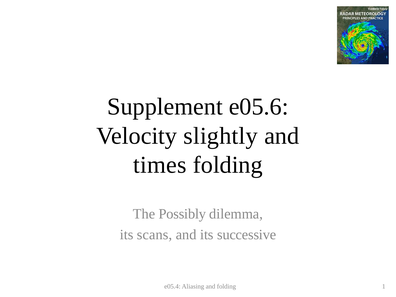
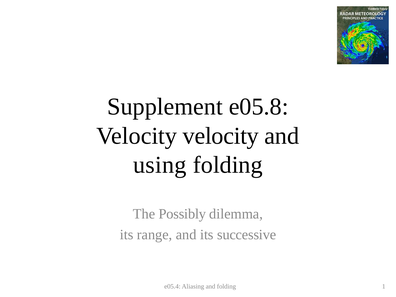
e05.6: e05.6 -> e05.8
Velocity slightly: slightly -> velocity
times: times -> using
scans: scans -> range
